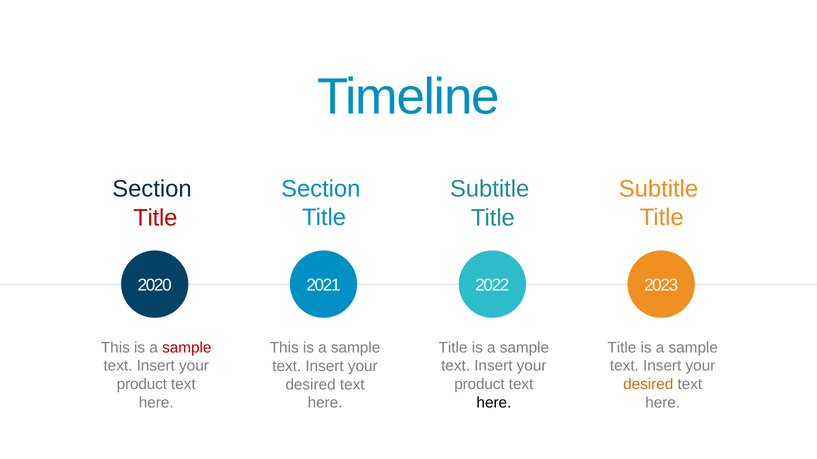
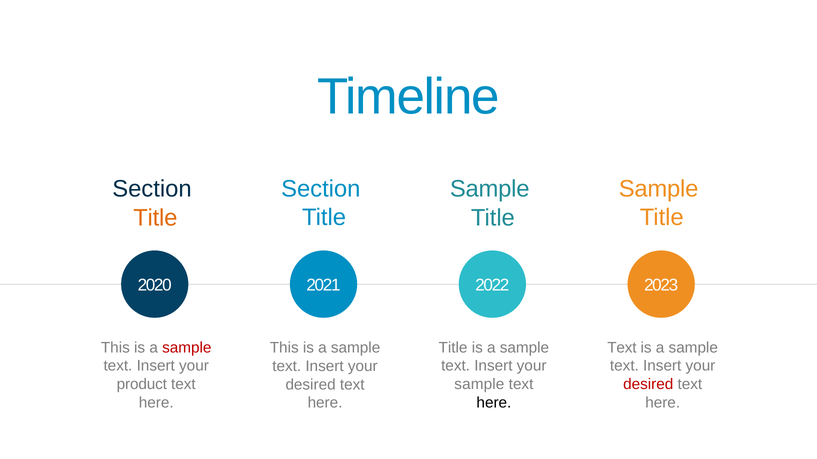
Subtitle at (658, 189): Subtitle -> Sample
Subtitle at (490, 189): Subtitle -> Sample
Title at (155, 218) colour: red -> orange
Title at (622, 348): Title -> Text
product at (479, 385): product -> sample
desired at (648, 385) colour: orange -> red
